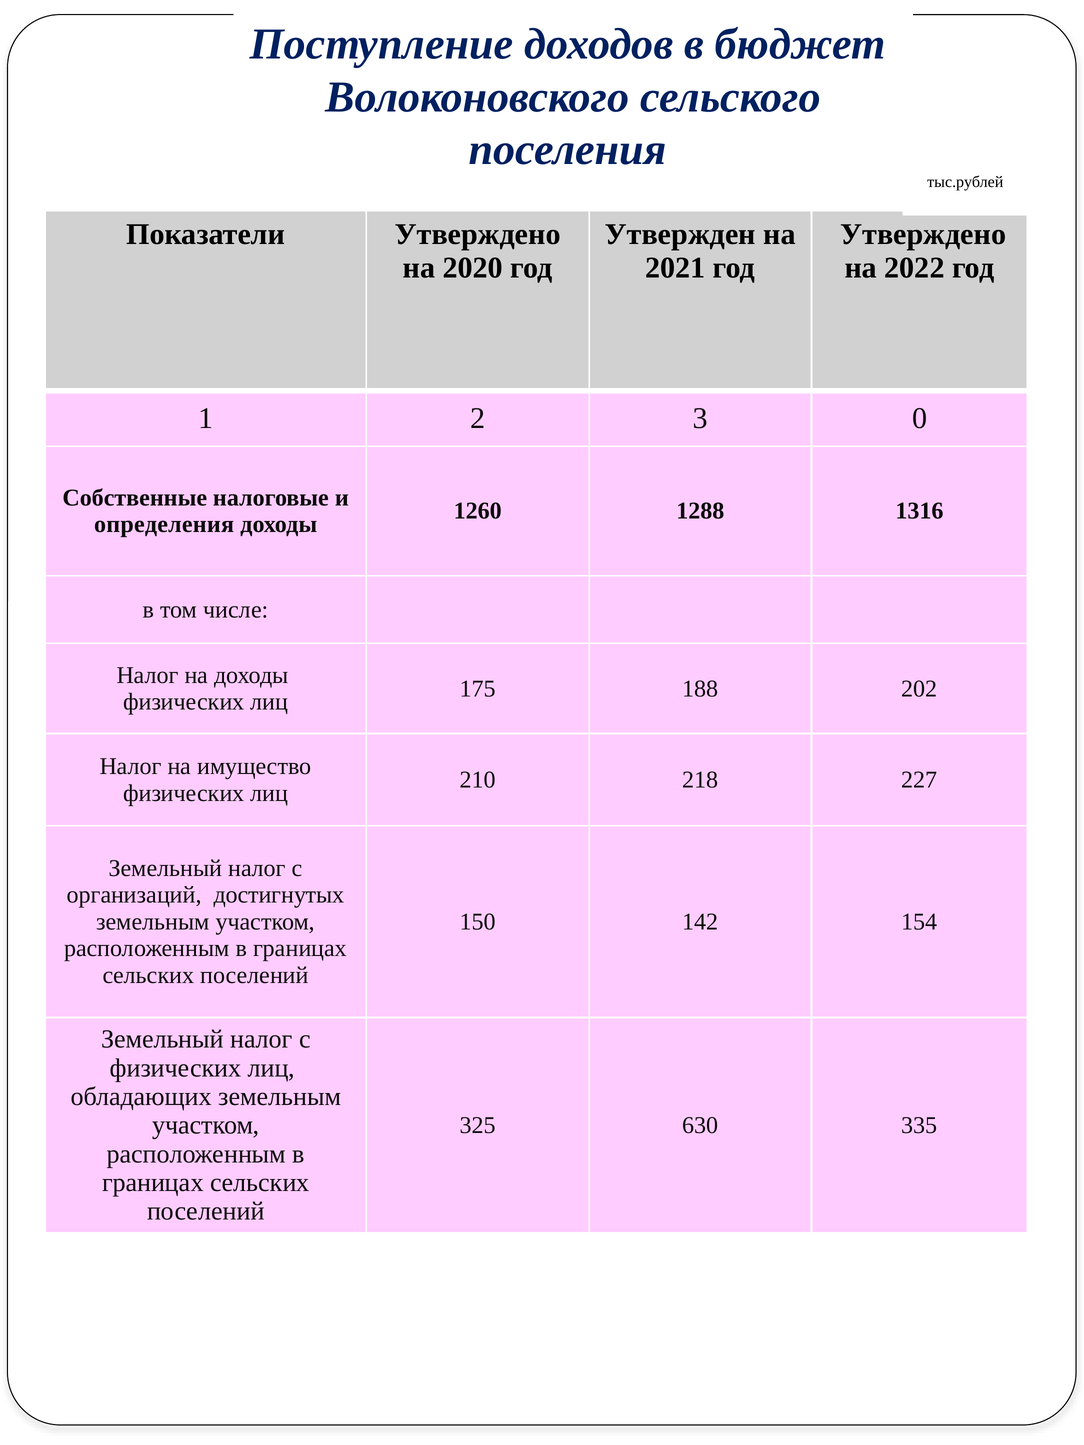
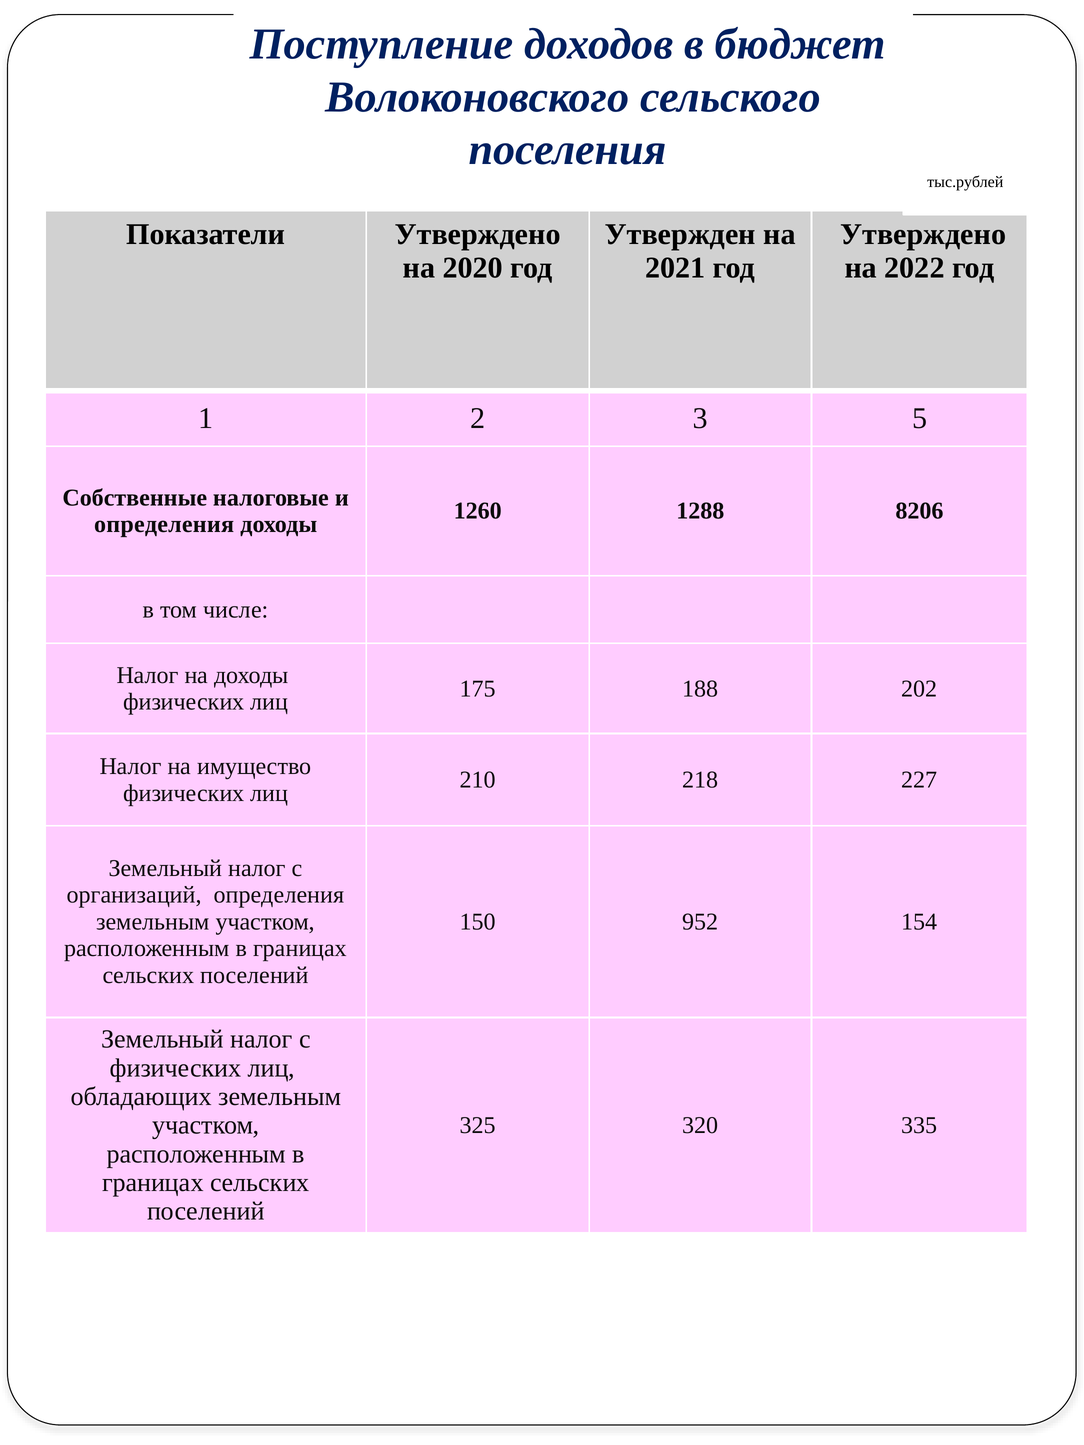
0: 0 -> 5
1316: 1316 -> 8206
организаций достигнутых: достигнутых -> определения
142: 142 -> 952
630: 630 -> 320
